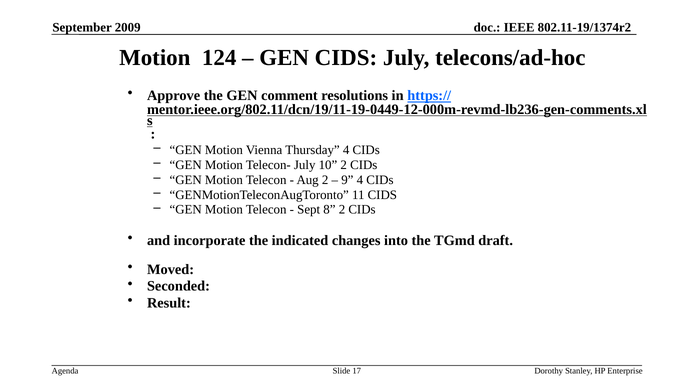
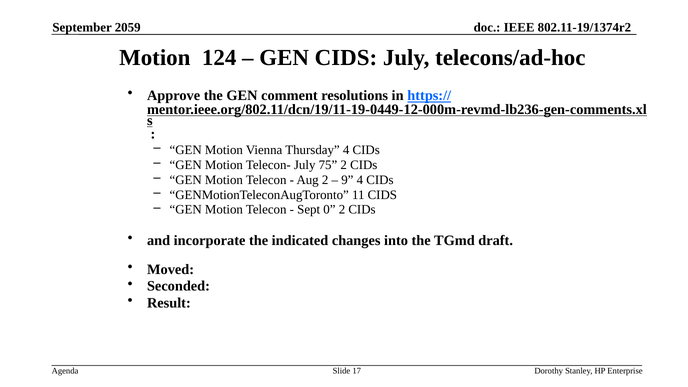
2009: 2009 -> 2059
10: 10 -> 75
8: 8 -> 0
